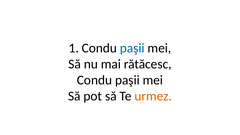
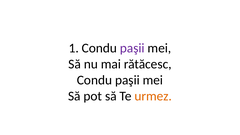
paşii at (132, 48) colour: blue -> purple
